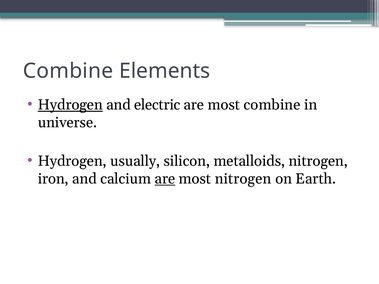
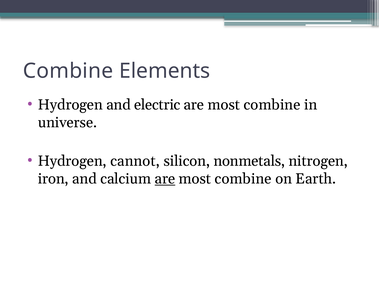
Hydrogen at (70, 105) underline: present -> none
usually: usually -> cannot
metalloids: metalloids -> nonmetals
nitrogen at (243, 179): nitrogen -> combine
